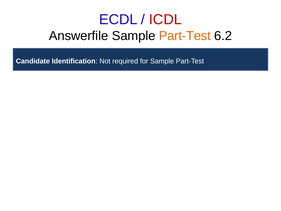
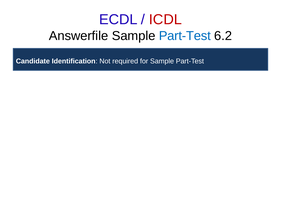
Part-Test at (185, 36) colour: orange -> blue
